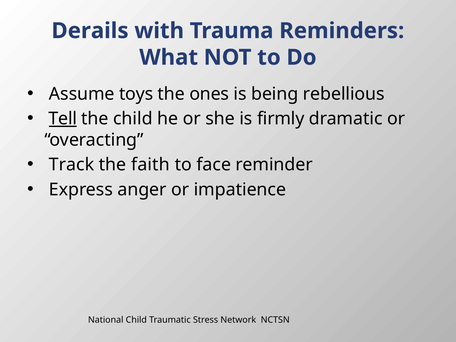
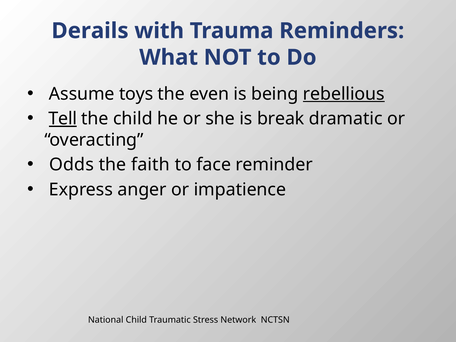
ones: ones -> even
rebellious underline: none -> present
firmly: firmly -> break
Track: Track -> Odds
